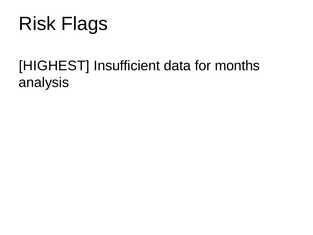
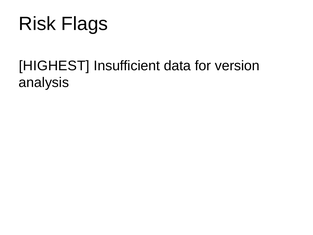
months: months -> version
